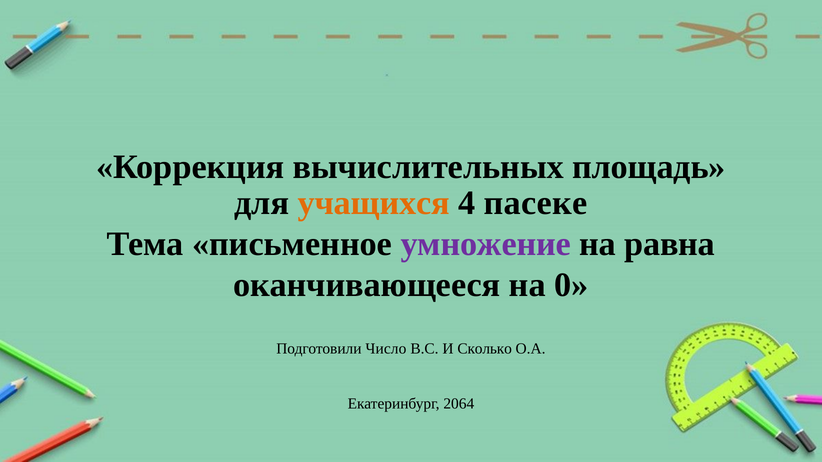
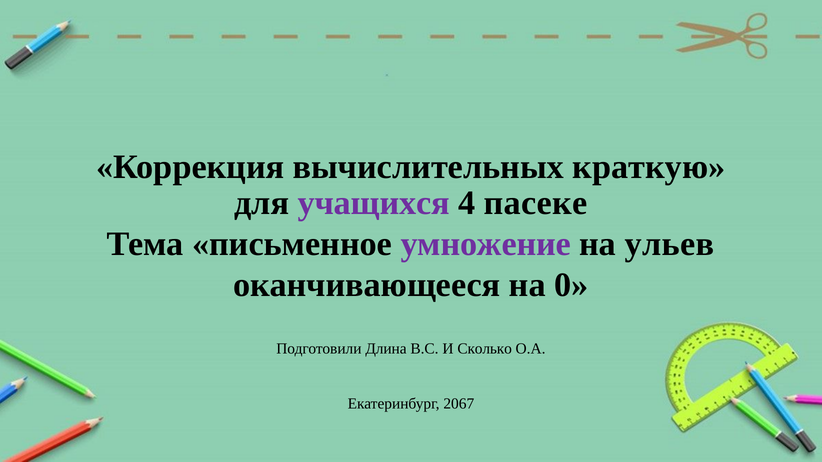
площадь: площадь -> краткую
учащихся colour: orange -> purple
равна: равна -> ульев
Число: Число -> Длина
2064: 2064 -> 2067
